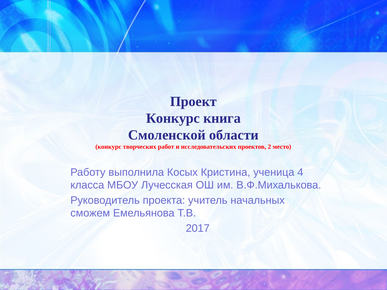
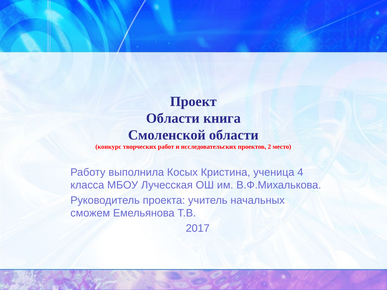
Конкурс at (173, 118): Конкурс -> Области
